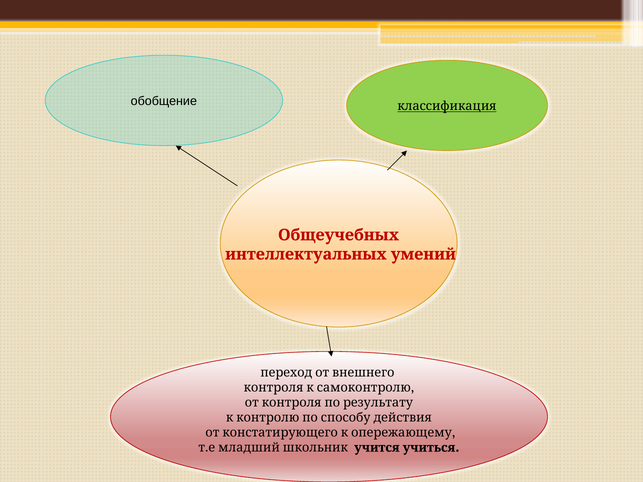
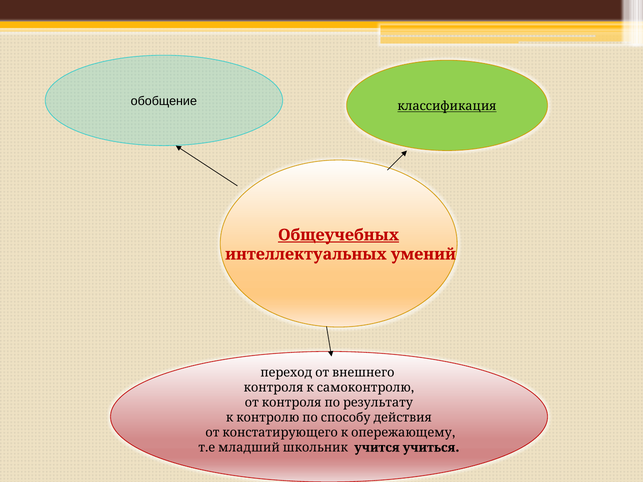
Общеучебных underline: none -> present
